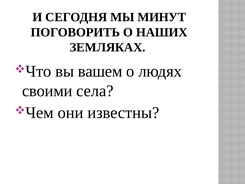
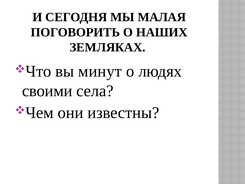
МИНУТ: МИНУТ -> МАЛАЯ
вашем: вашем -> минут
